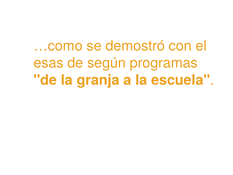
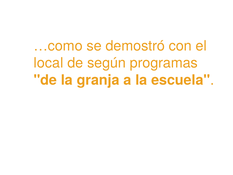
esas: esas -> local
